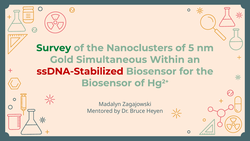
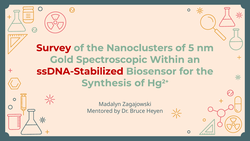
Survey colour: green -> red
Simultaneous: Simultaneous -> Spectroscopic
Biosensor at (107, 83): Biosensor -> Synthesis
